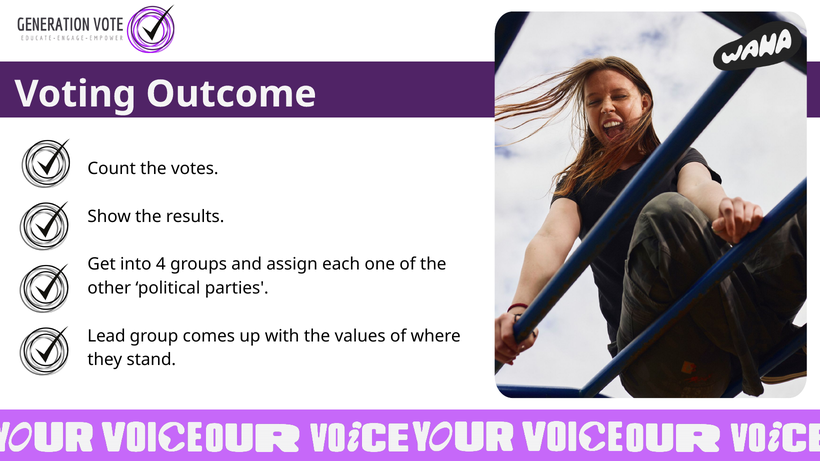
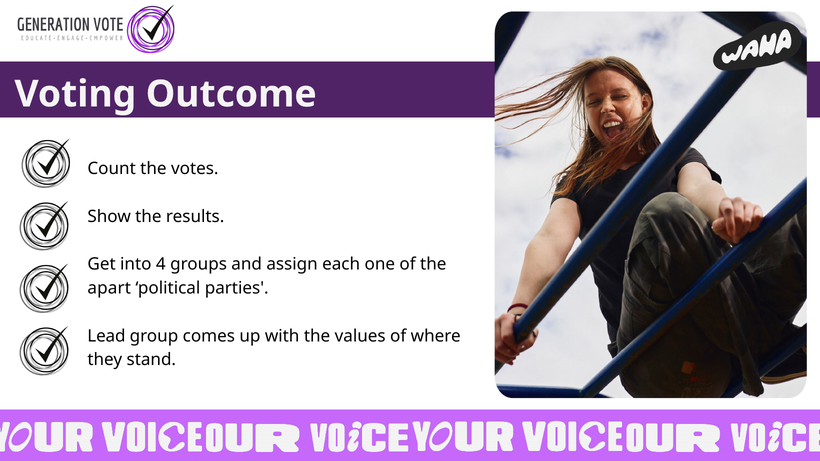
other: other -> apart
